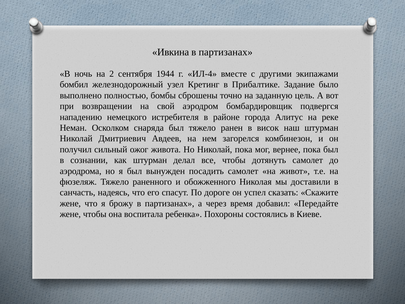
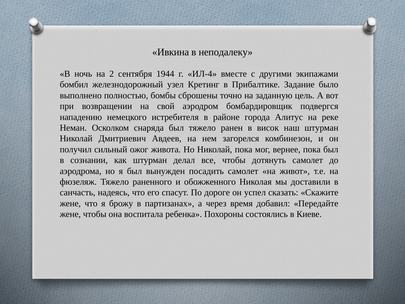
партизанах at (226, 52): партизанах -> неподалеку
